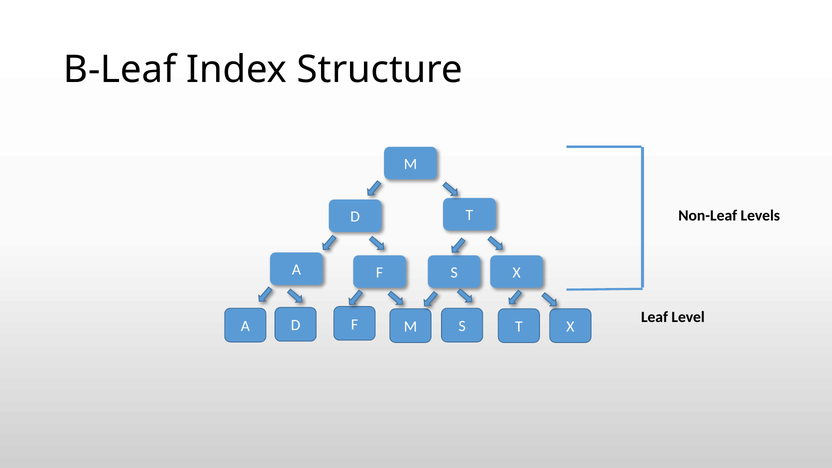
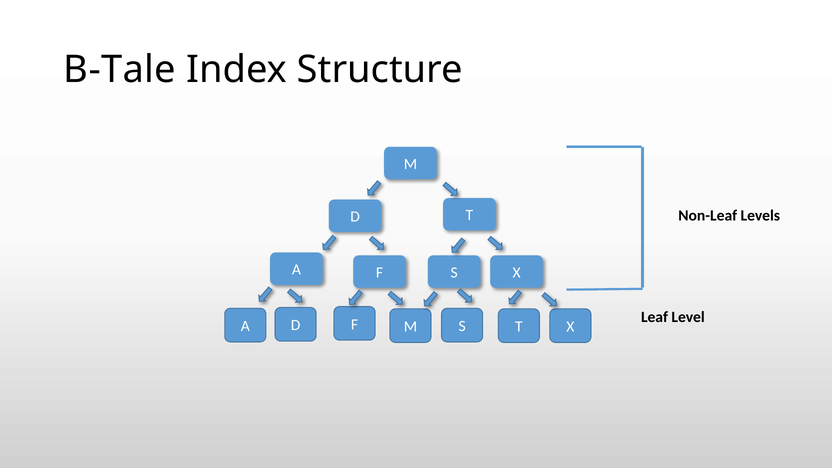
B-Leaf: B-Leaf -> B-Tale
